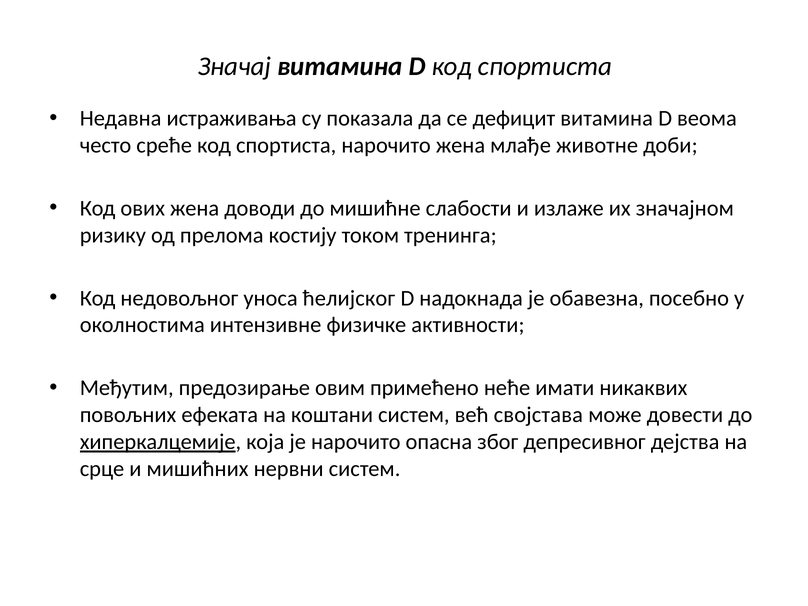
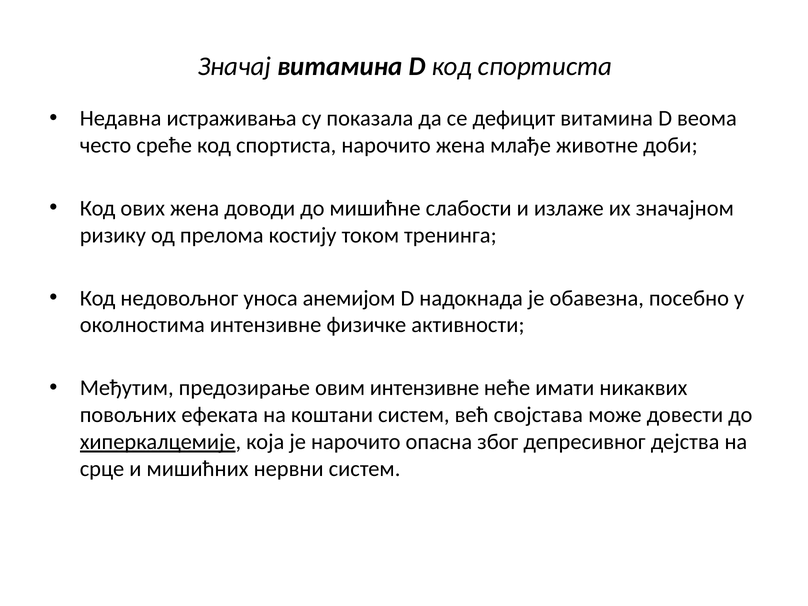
ћелијског: ћелијског -> анемијом
овим примећено: примећено -> интензивне
